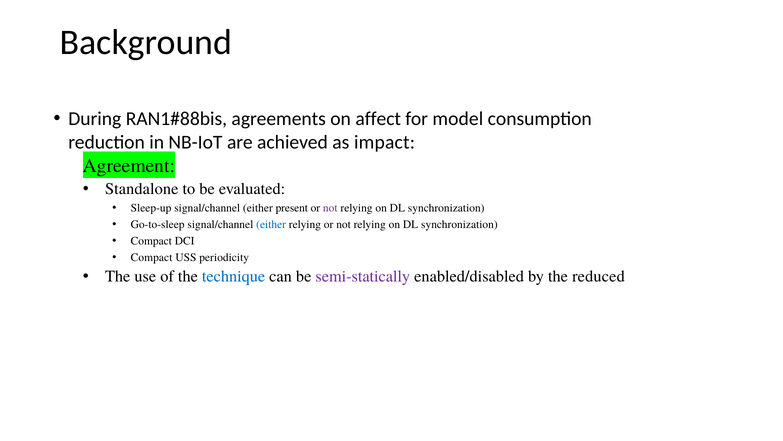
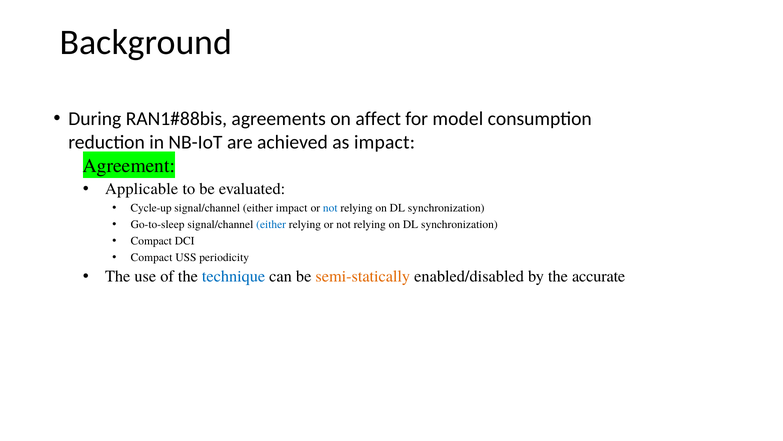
Standalone: Standalone -> Applicable
Sleep-up: Sleep-up -> Cycle-up
either present: present -> impact
not at (330, 208) colour: purple -> blue
semi-statically colour: purple -> orange
reduced: reduced -> accurate
